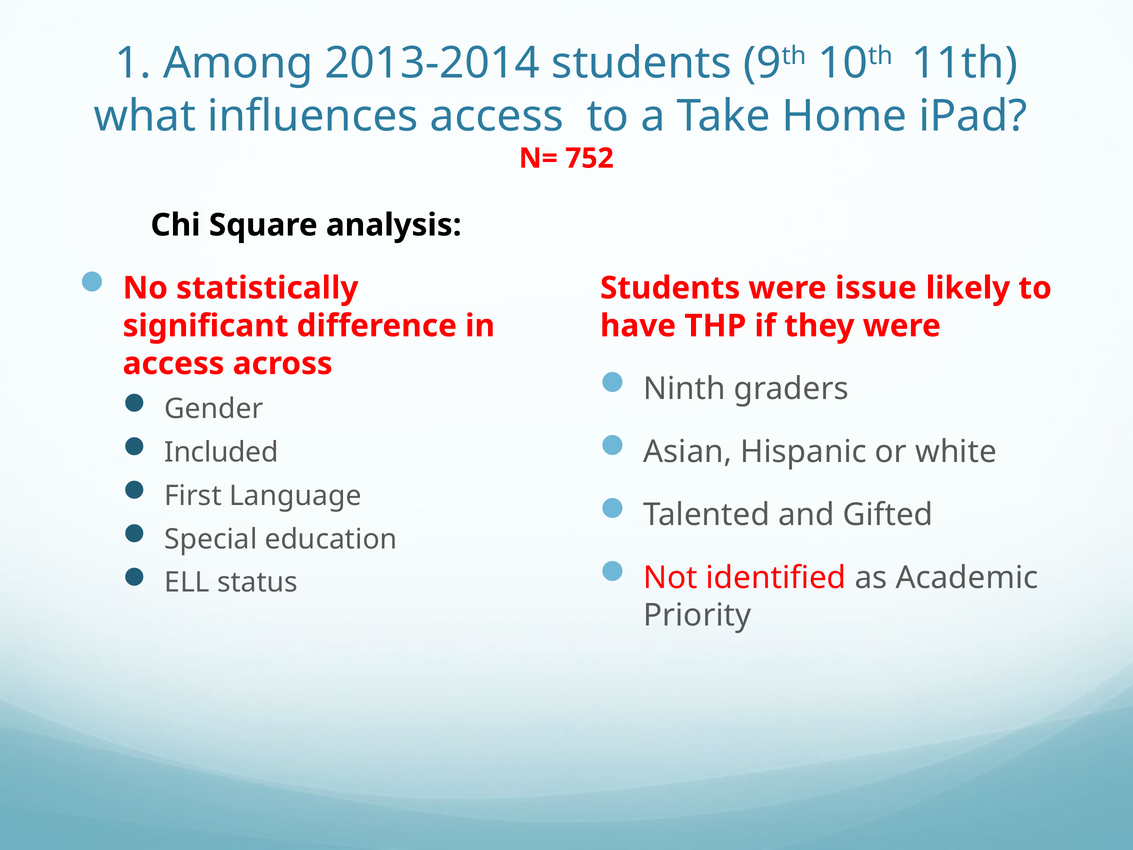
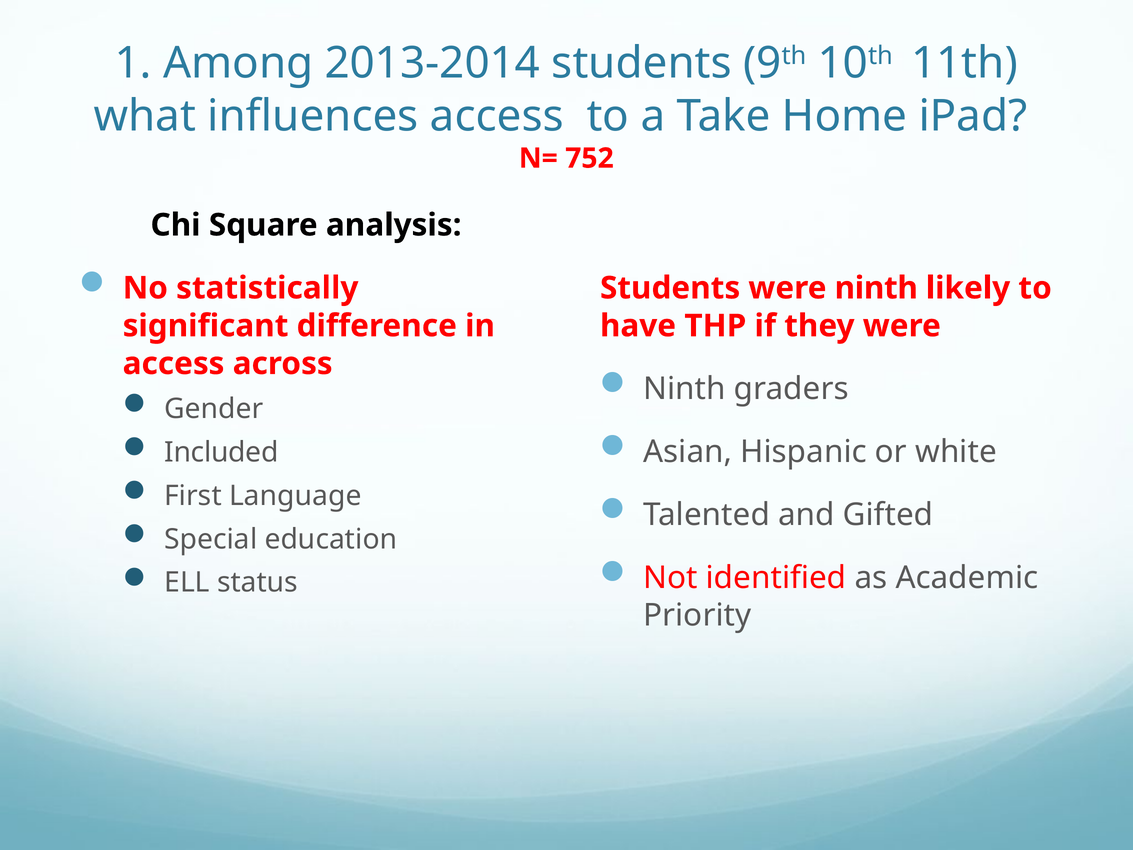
were issue: issue -> ninth
